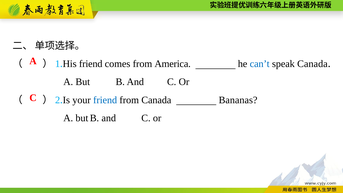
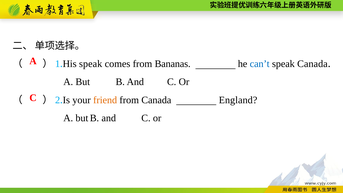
friend at (91, 64): friend -> speak
America: America -> Bananas
friend at (105, 100) colour: blue -> orange
Bananas: Bananas -> England
